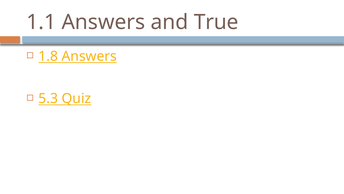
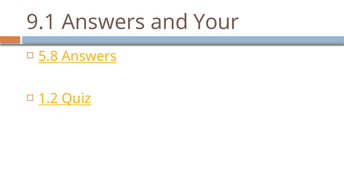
1.1: 1.1 -> 9.1
True: True -> Your
1.8: 1.8 -> 5.8
5.3: 5.3 -> 1.2
